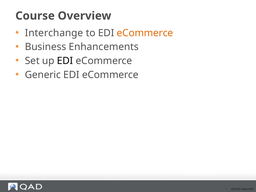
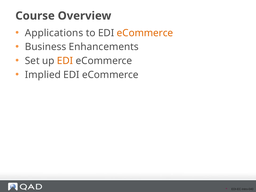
Interchange: Interchange -> Applications
EDI at (65, 61) colour: black -> orange
Generic: Generic -> Implied
